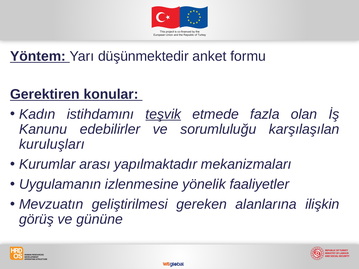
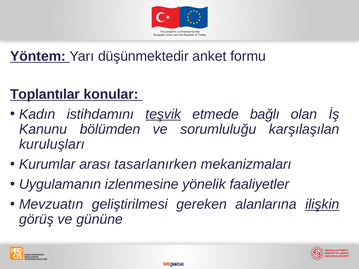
Gerektiren: Gerektiren -> Toplantılar
fazla: fazla -> bağlı
edebilirler: edebilirler -> bölümden
yapılmaktadır: yapılmaktadır -> tasarlanırken
ilişkin underline: none -> present
